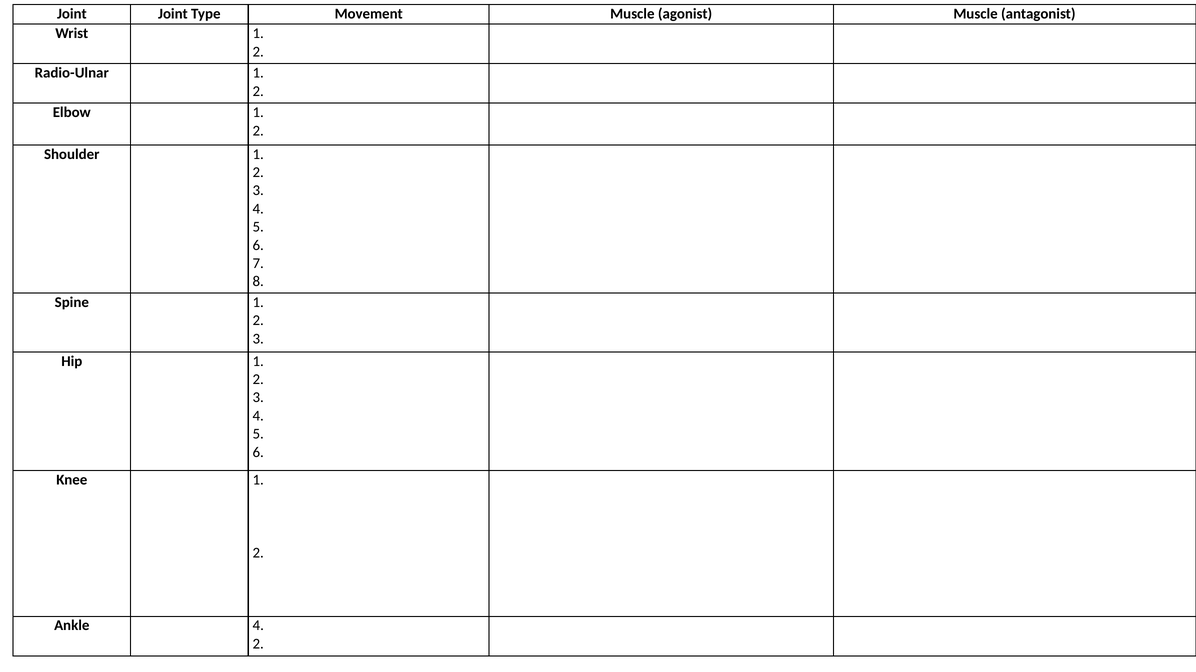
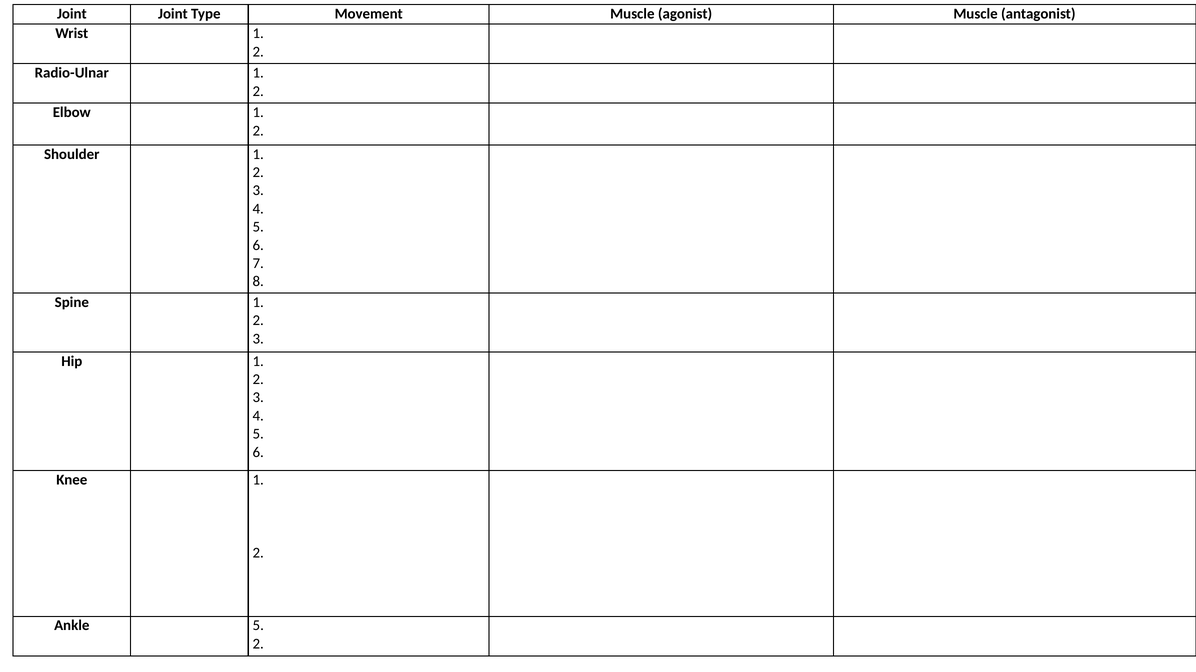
Ankle 4: 4 -> 5
